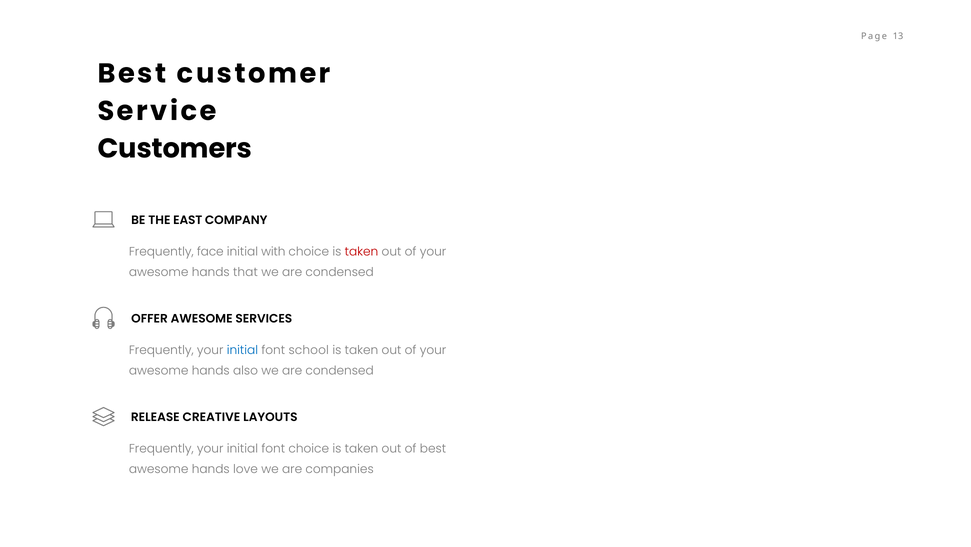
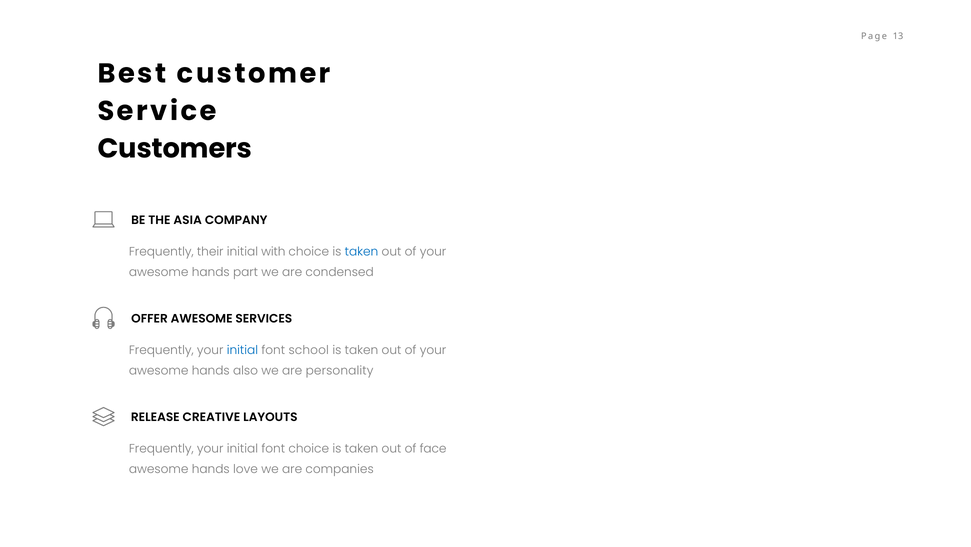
EAST: EAST -> ASIA
face: face -> their
taken at (362, 251) colour: red -> blue
that: that -> part
also we are condensed: condensed -> personality
of best: best -> face
